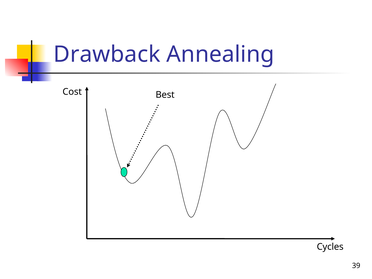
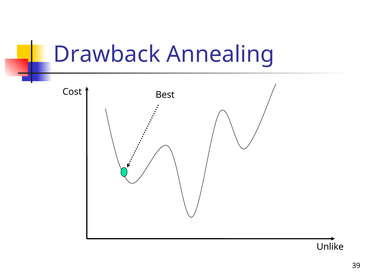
Cycles: Cycles -> Unlike
